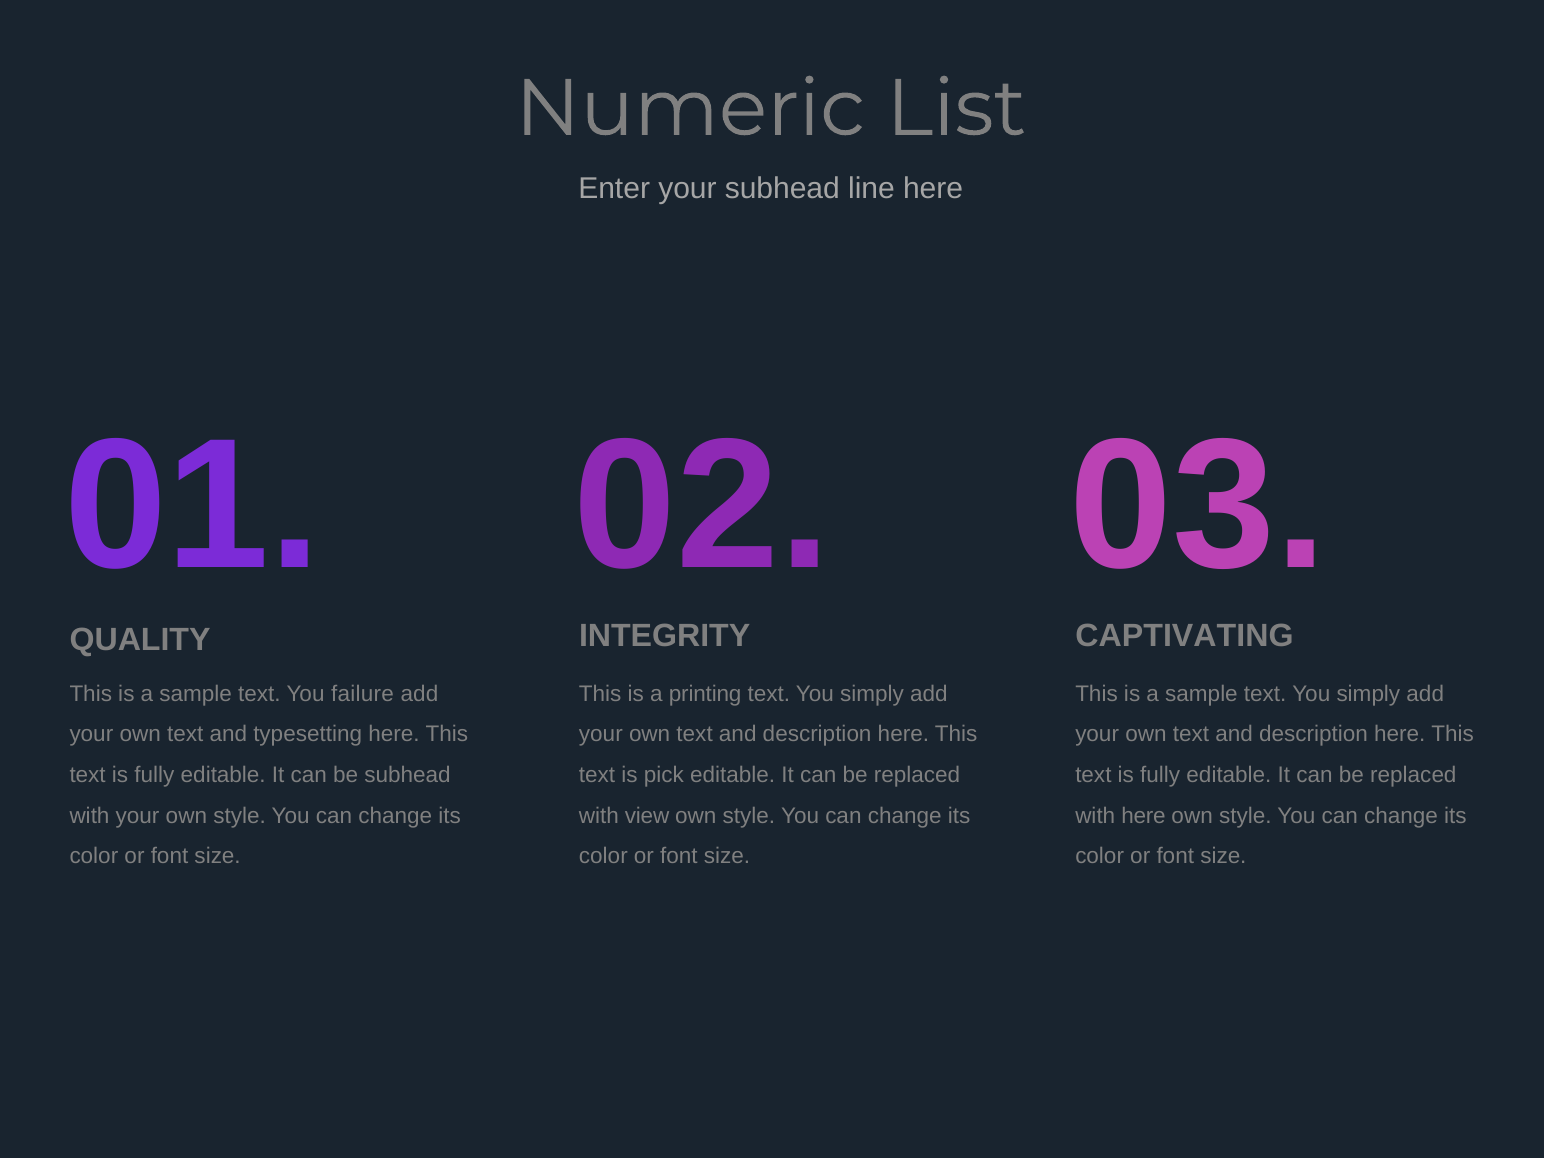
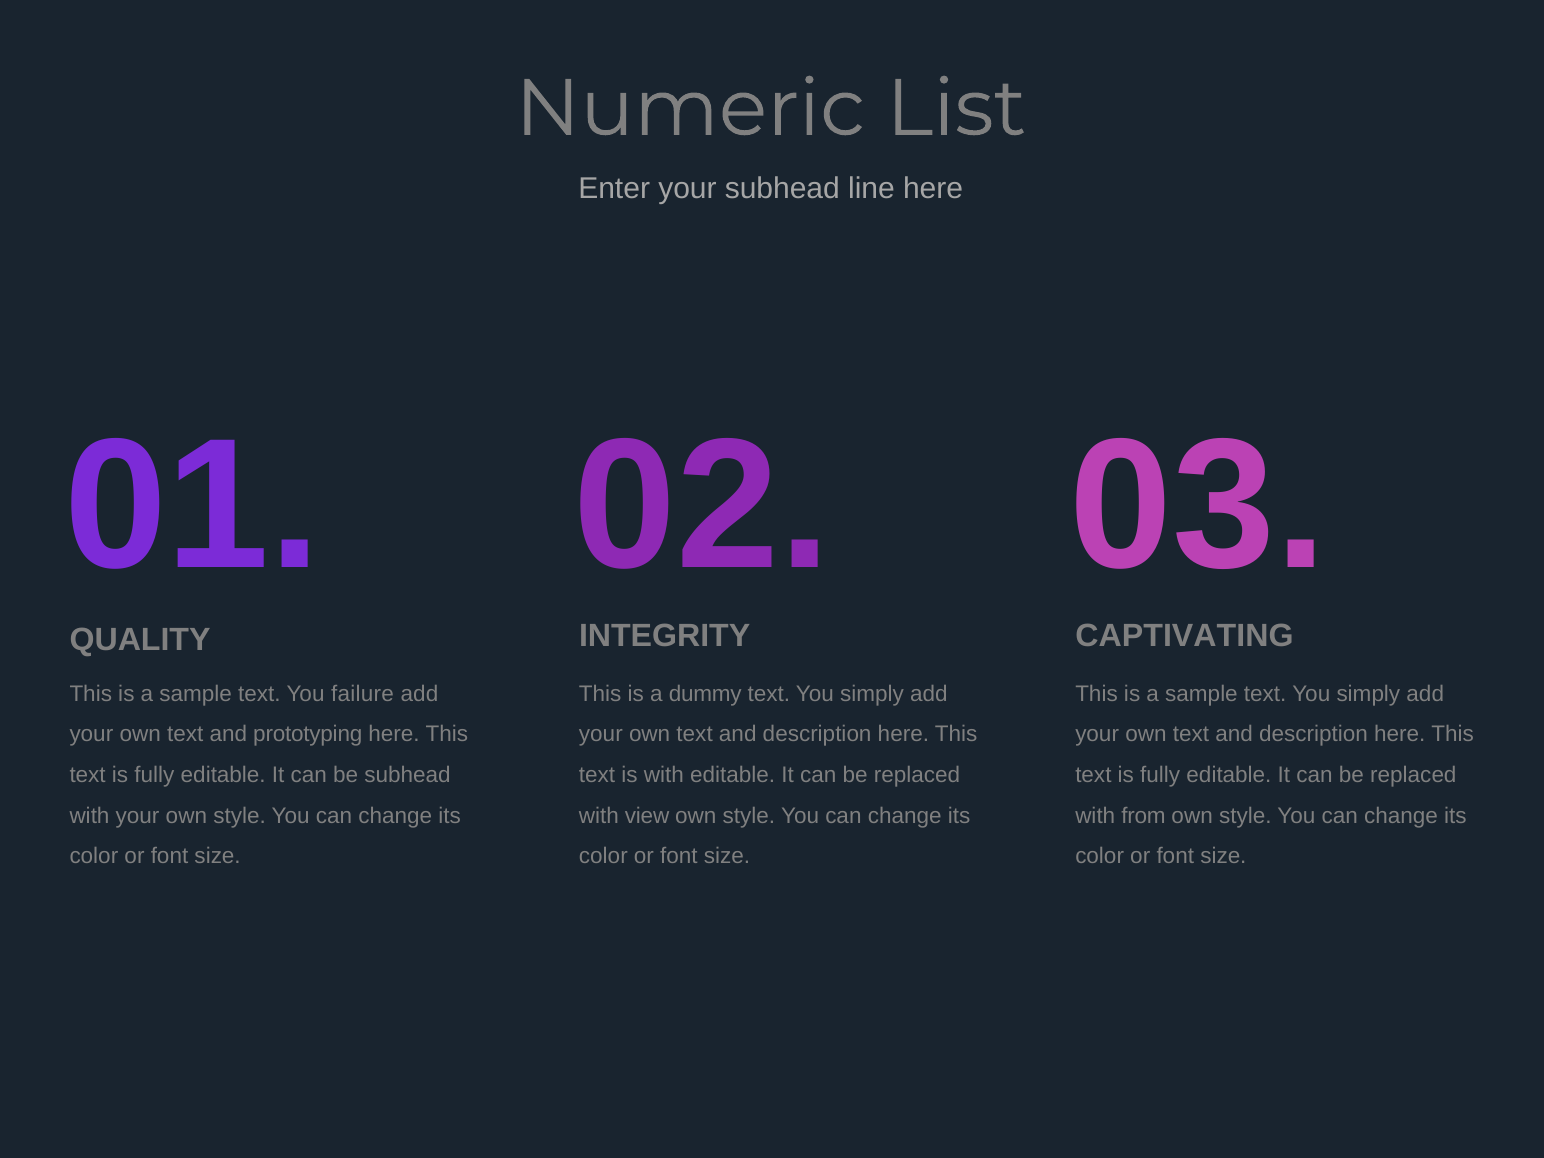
printing: printing -> dummy
typesetting: typesetting -> prototyping
is pick: pick -> with
with here: here -> from
